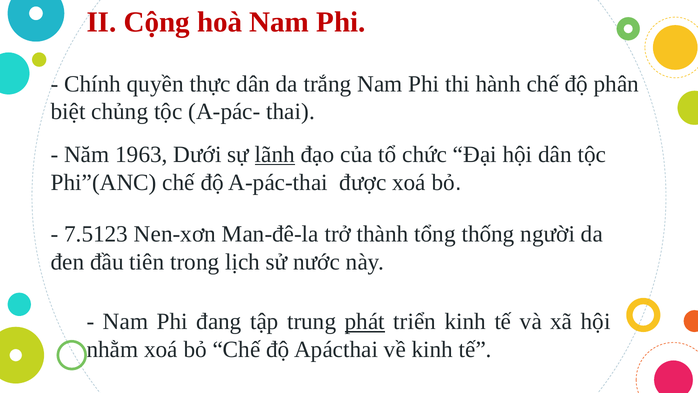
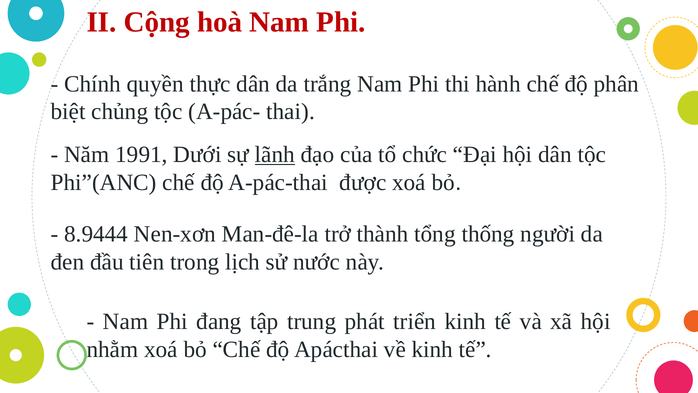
1963: 1963 -> 1991
7.5123: 7.5123 -> 8.9444
phát underline: present -> none
